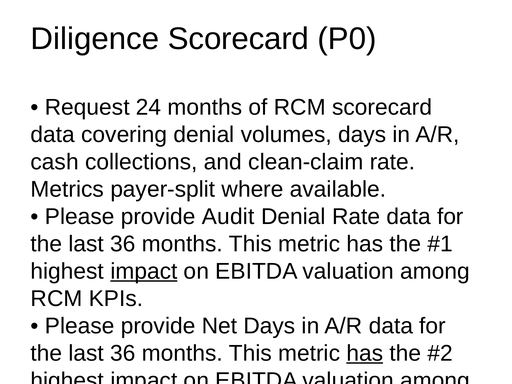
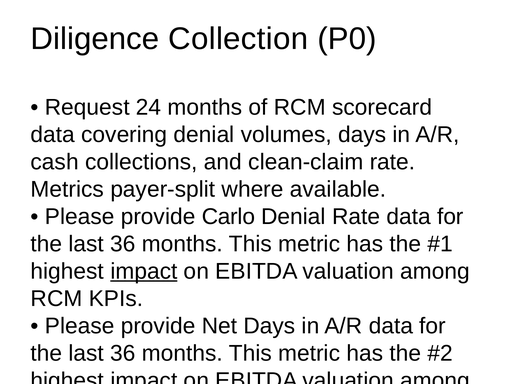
Diligence Scorecard: Scorecard -> Collection
Audit: Audit -> Carlo
has at (365, 353) underline: present -> none
